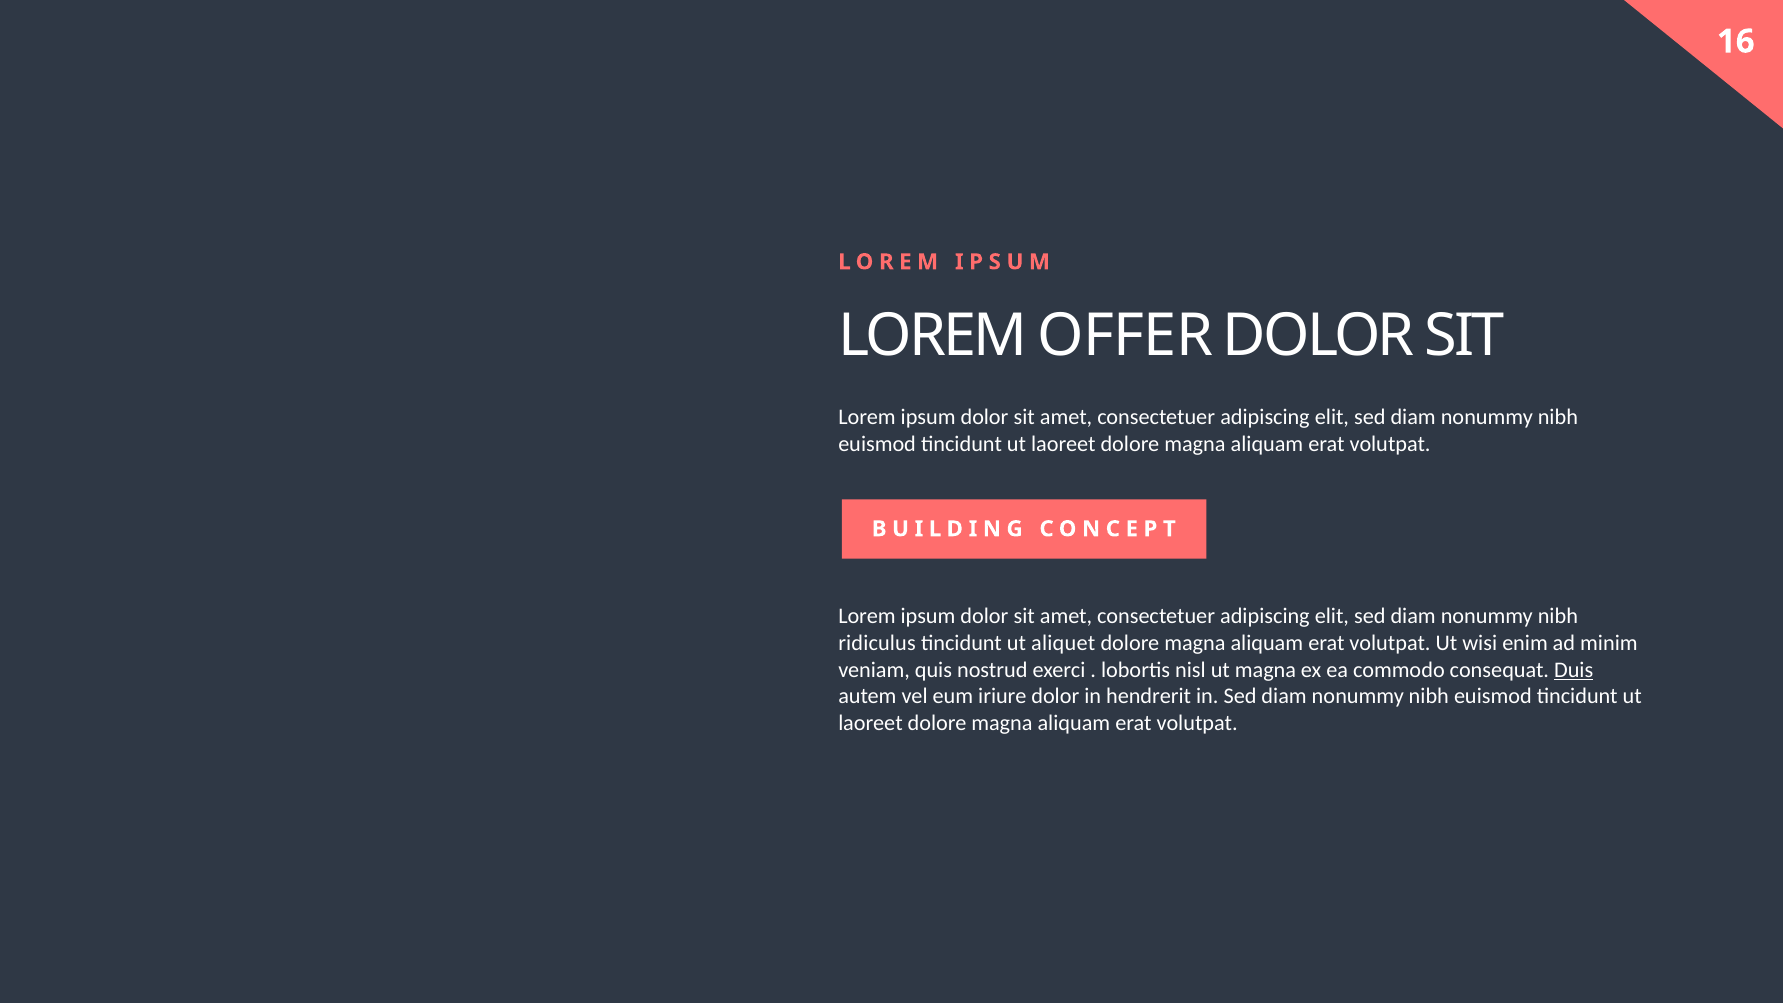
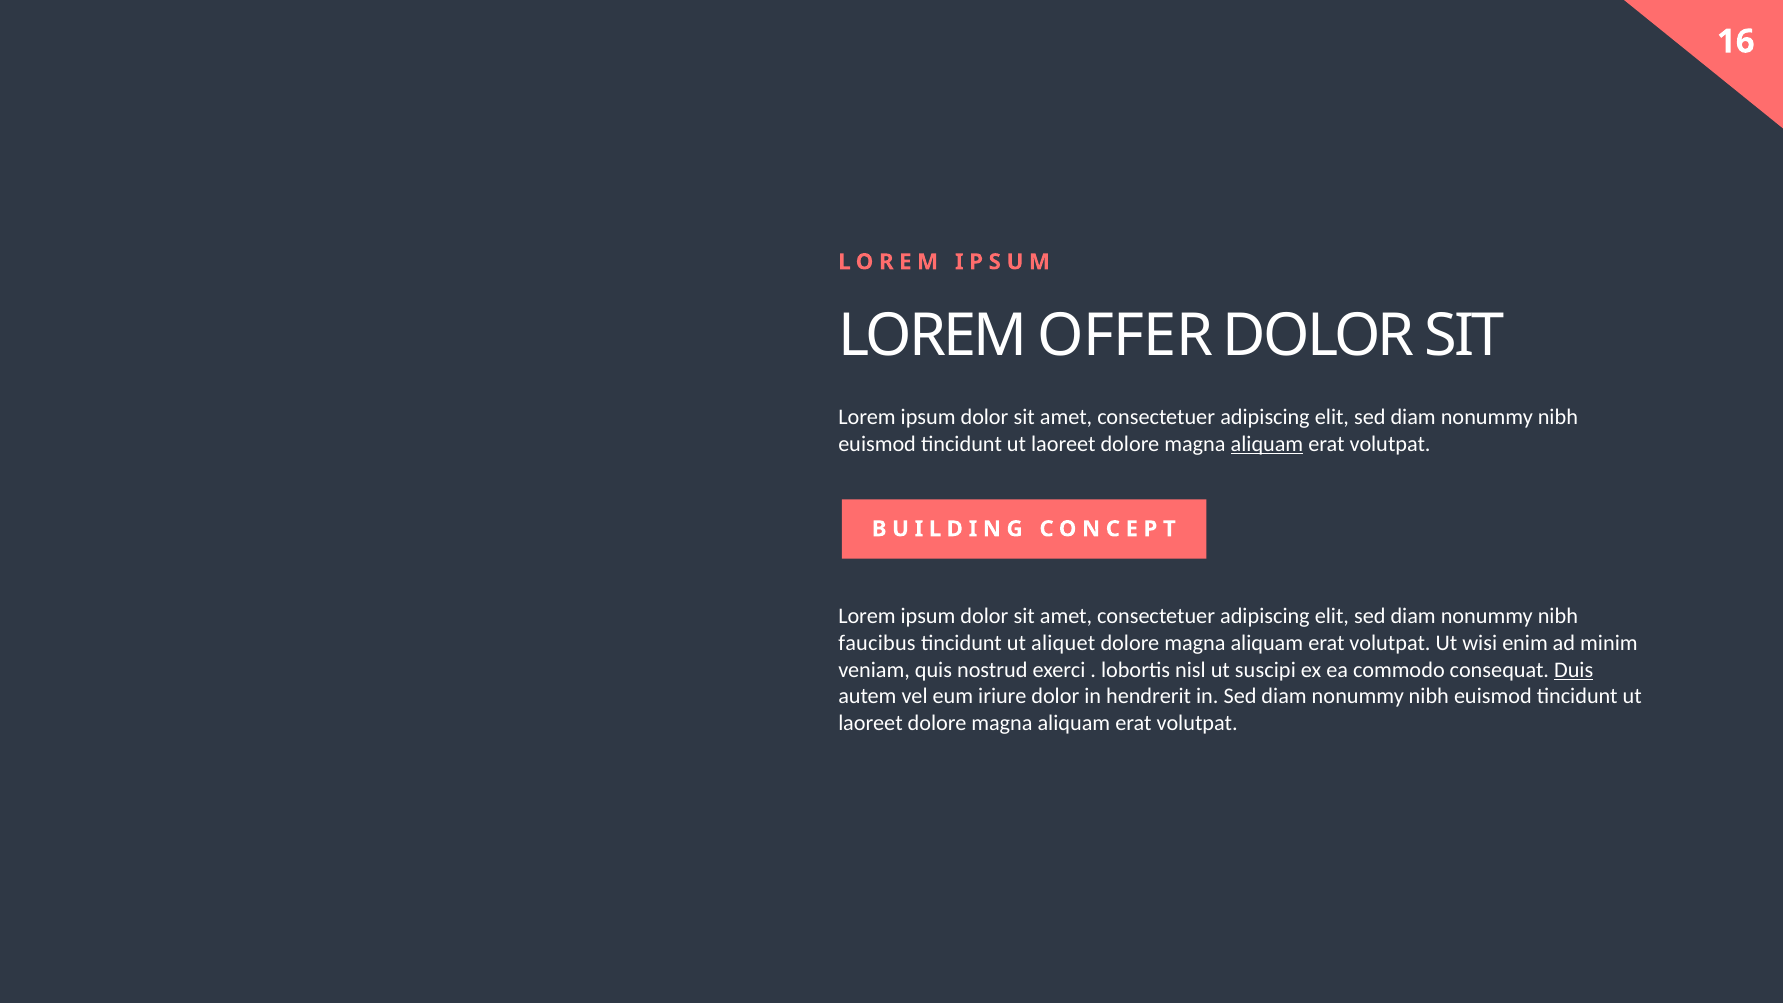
aliquam at (1267, 444) underline: none -> present
ridiculus: ridiculus -> faucibus
ut magna: magna -> suscipi
